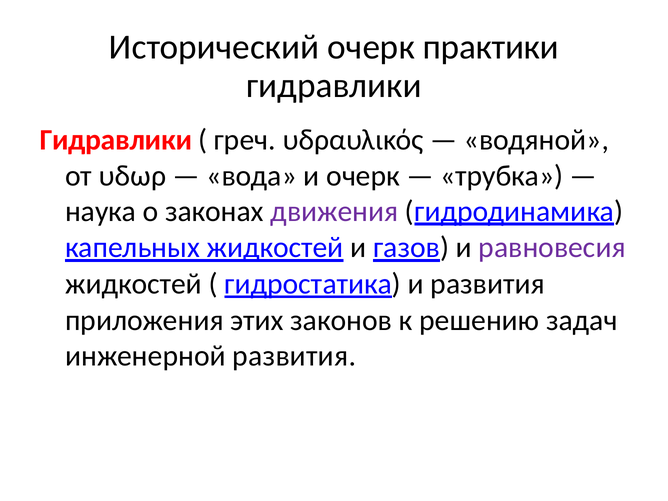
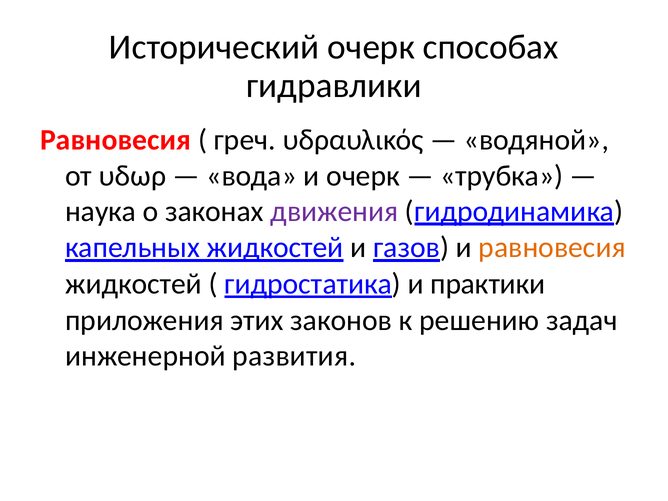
практики: практики -> способах
Гидравлики at (116, 140): Гидравлики -> Равновесия
равновесия at (552, 248) colour: purple -> orange
и развития: развития -> практики
